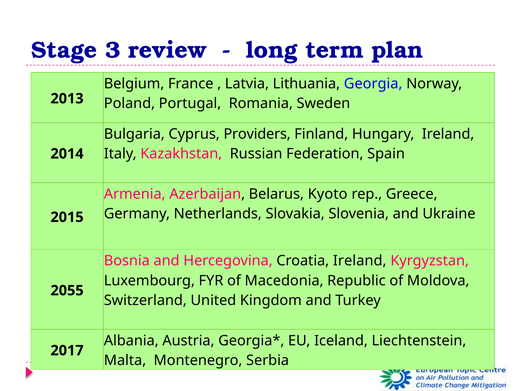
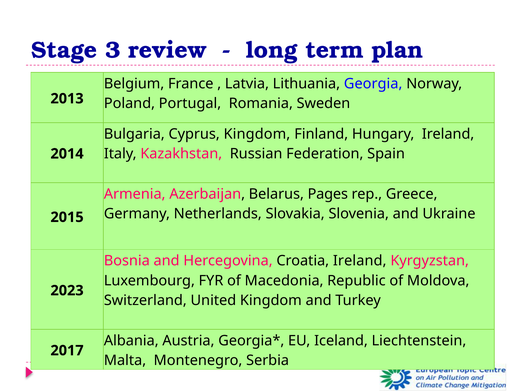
Cyprus Providers: Providers -> Kingdom
Kyoto: Kyoto -> Pages
2055: 2055 -> 2023
